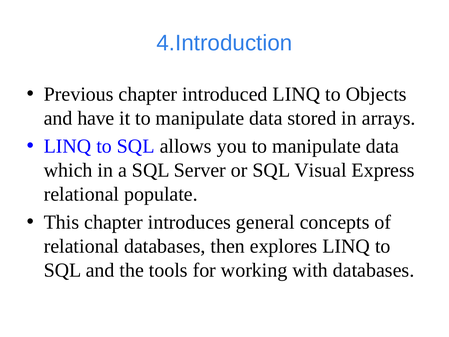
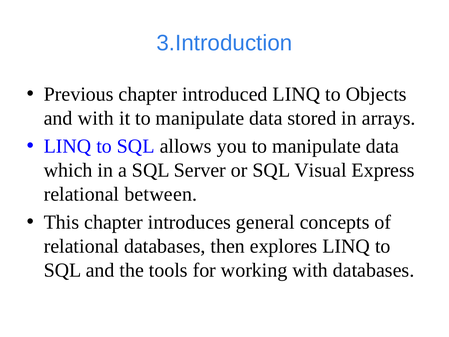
4.Introduction: 4.Introduction -> 3.Introduction
and have: have -> with
populate: populate -> between
